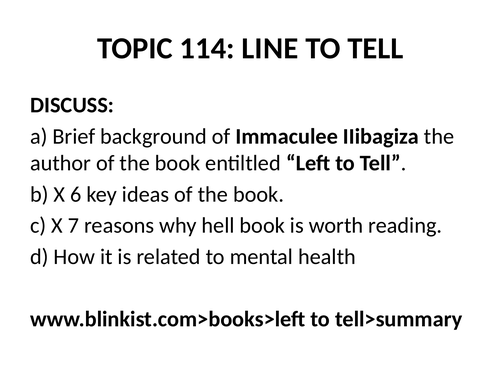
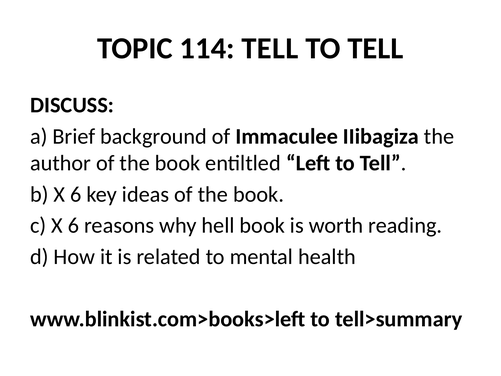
114 LINE: LINE -> TELL
c X 7: 7 -> 6
